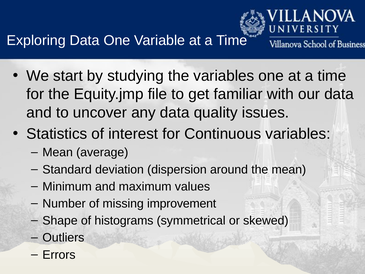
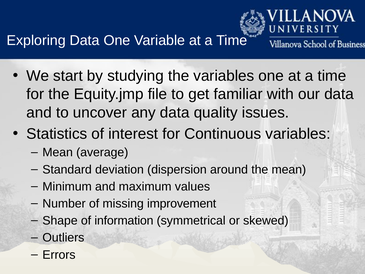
histograms: histograms -> information
